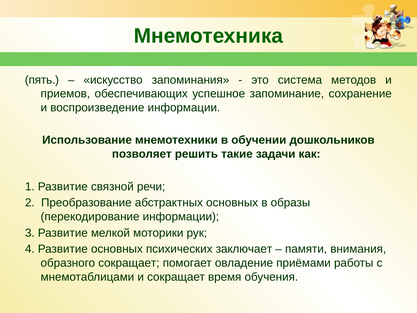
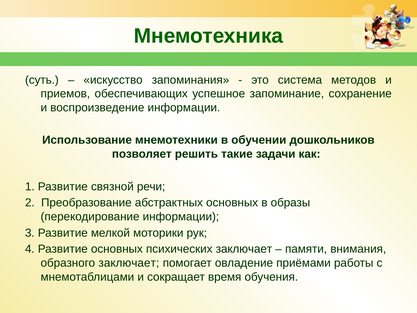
пять: пять -> суть
образного сокращает: сокращает -> заключает
